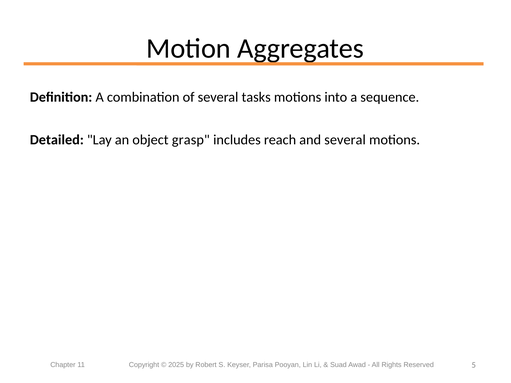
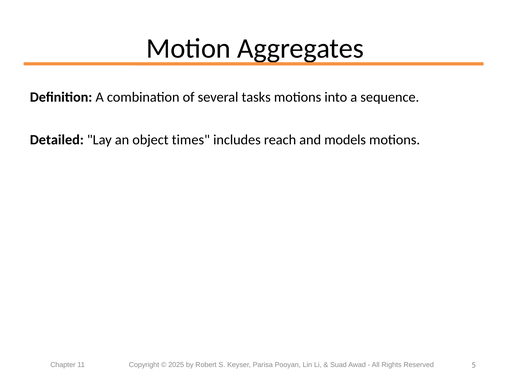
grasp: grasp -> times
and several: several -> models
